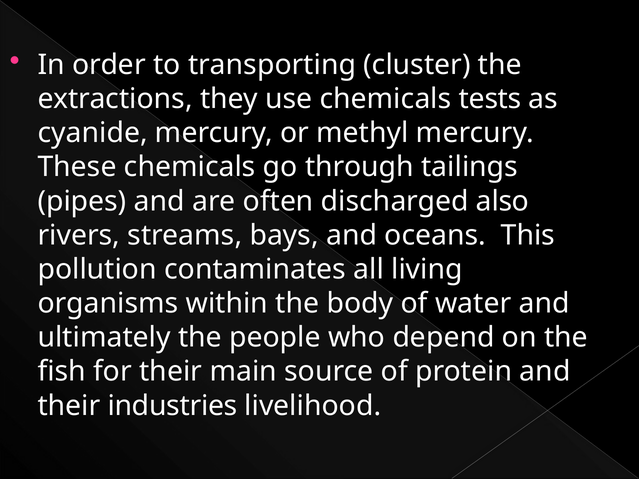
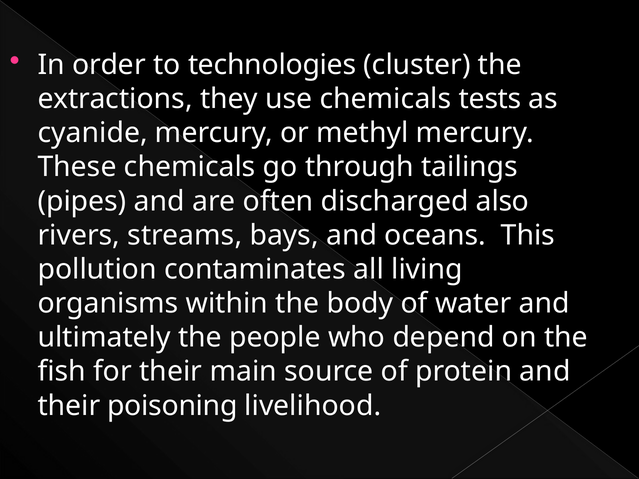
transporting: transporting -> technologies
industries: industries -> poisoning
